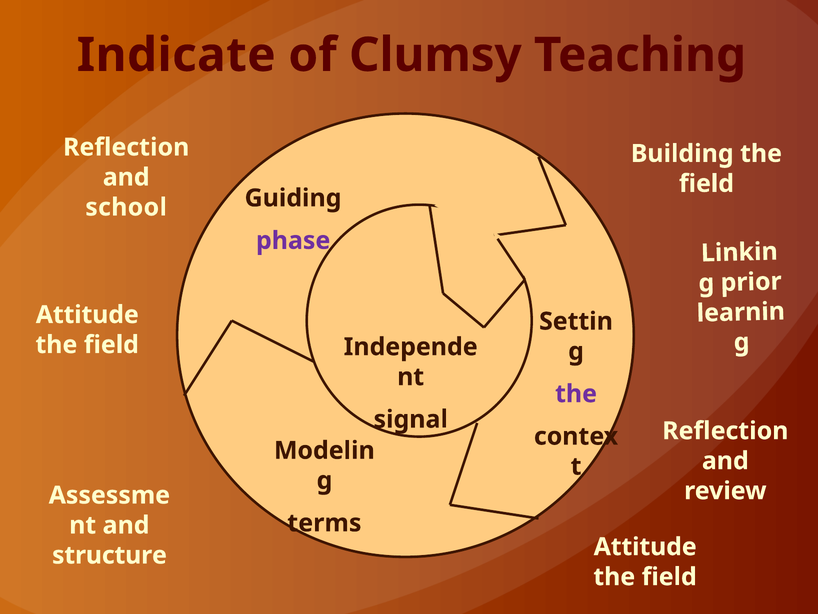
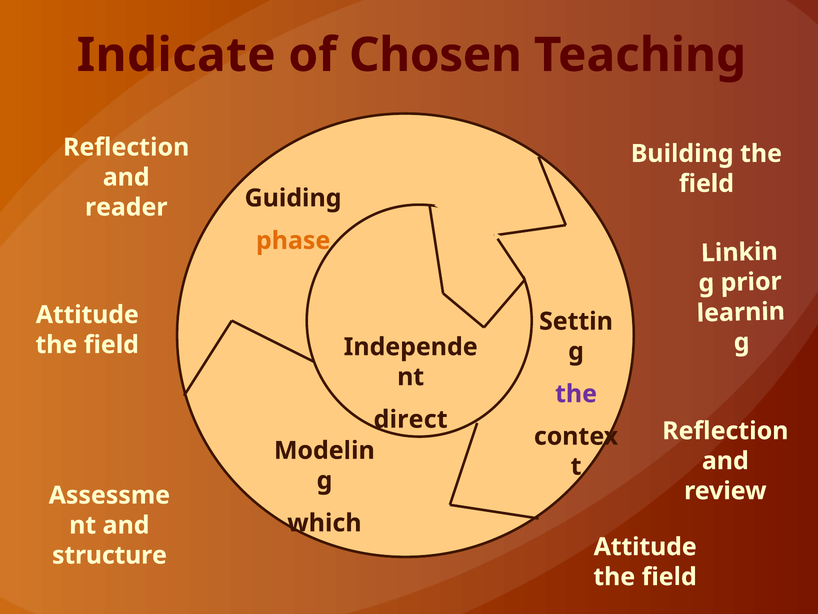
Clumsy: Clumsy -> Chosen
school: school -> reader
phase colour: purple -> orange
signal: signal -> direct
terms: terms -> which
